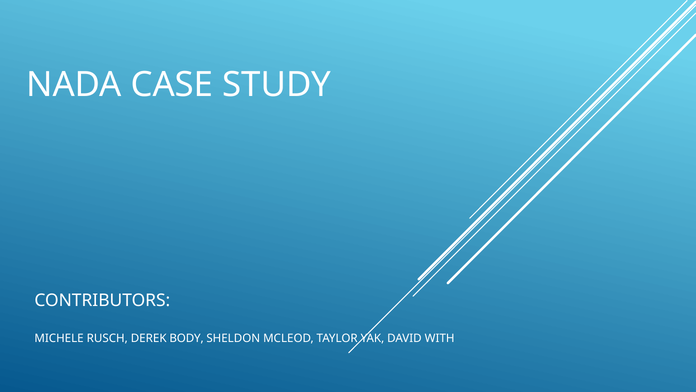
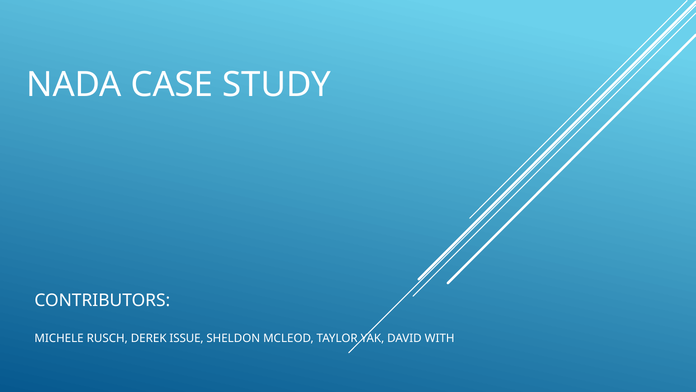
BODY: BODY -> ISSUE
